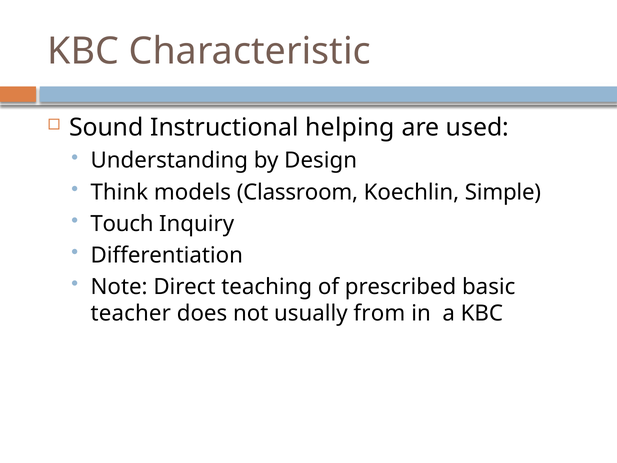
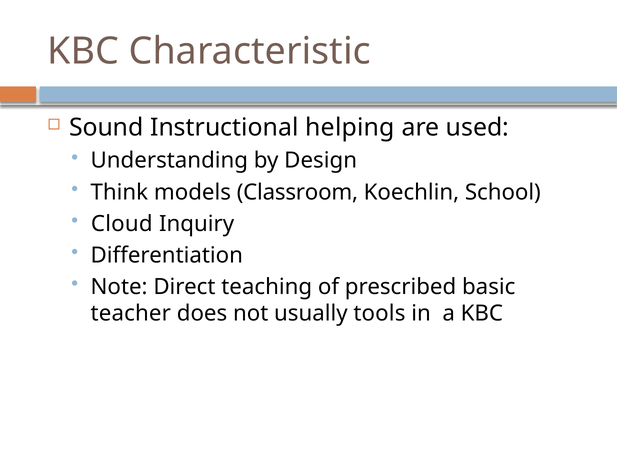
Simple: Simple -> School
Touch: Touch -> Cloud
from: from -> tools
